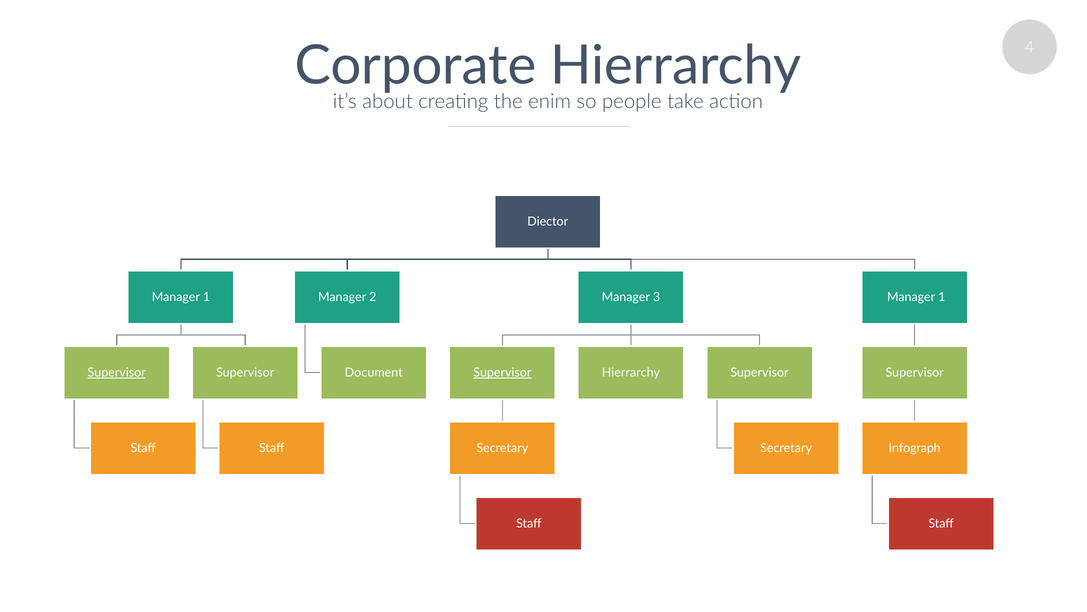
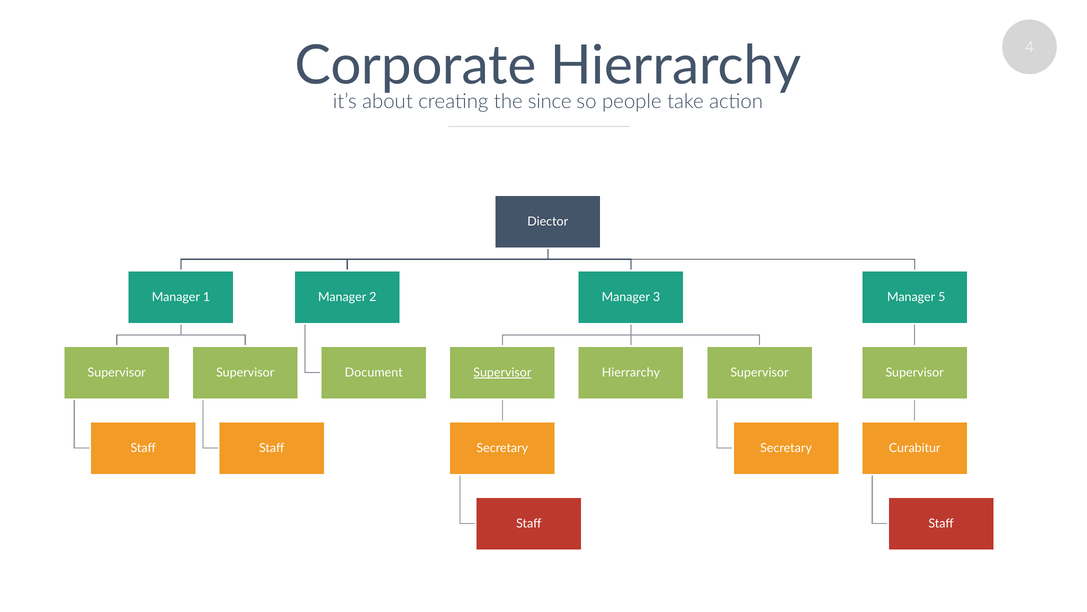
enim: enim -> since
1 at (942, 297): 1 -> 5
Supervisor at (117, 372) underline: present -> none
Infograph: Infograph -> Curabitur
